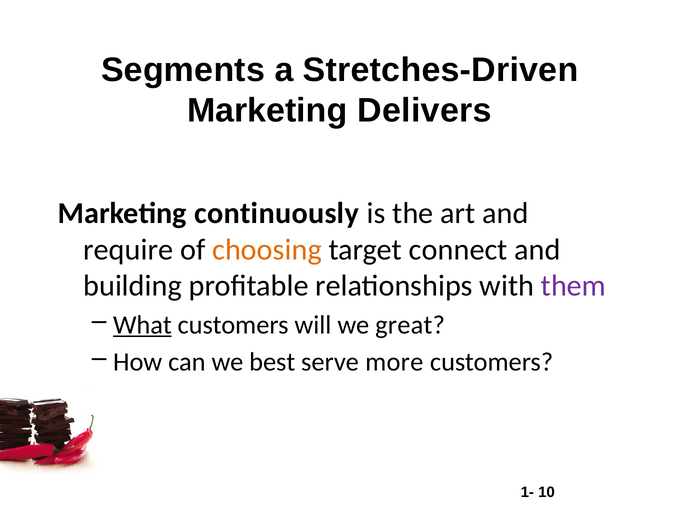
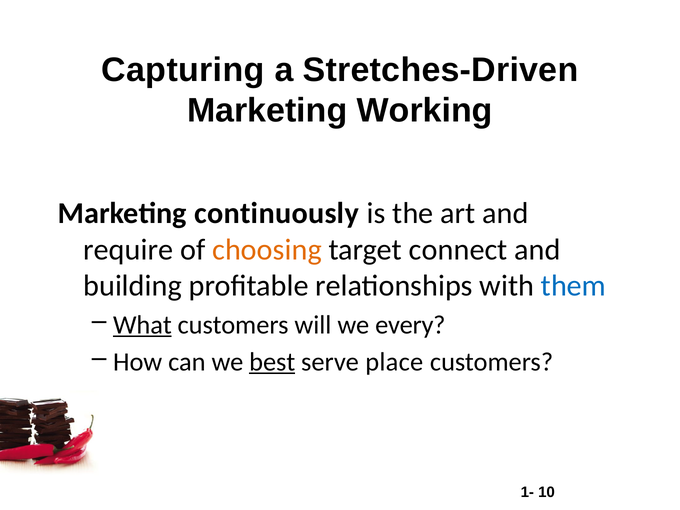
Segments: Segments -> Capturing
Delivers: Delivers -> Working
them colour: purple -> blue
great: great -> every
best underline: none -> present
more: more -> place
